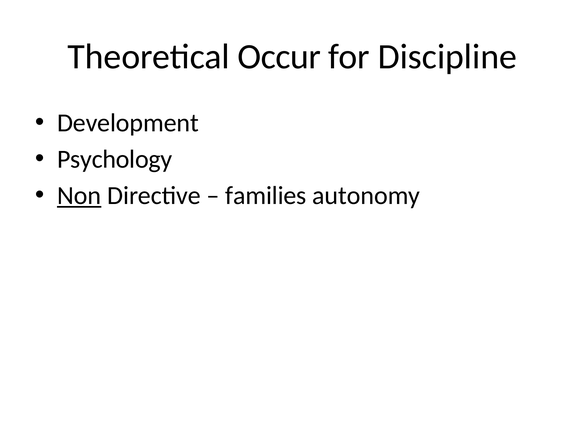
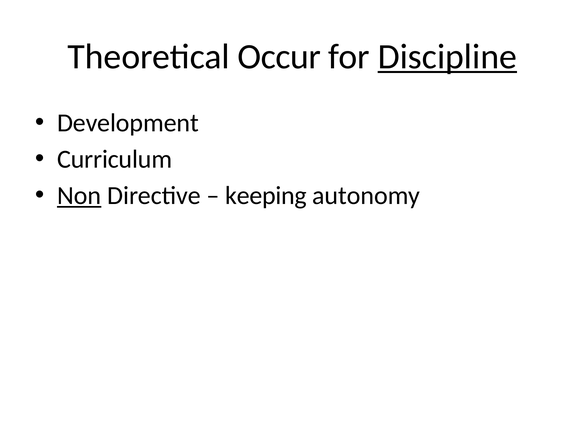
Discipline underline: none -> present
Psychology: Psychology -> Curriculum
families: families -> keeping
